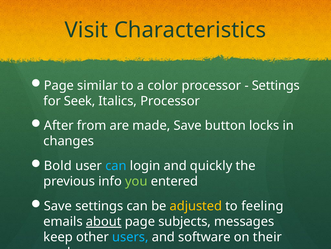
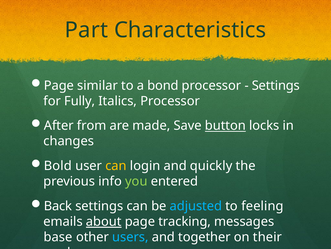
Visit: Visit -> Part
color: color -> bond
Seek: Seek -> Fully
button underline: none -> present
can at (116, 165) colour: light blue -> yellow
Save at (58, 206): Save -> Back
adjusted colour: yellow -> light blue
subjects: subjects -> tracking
keep: keep -> base
software: software -> together
